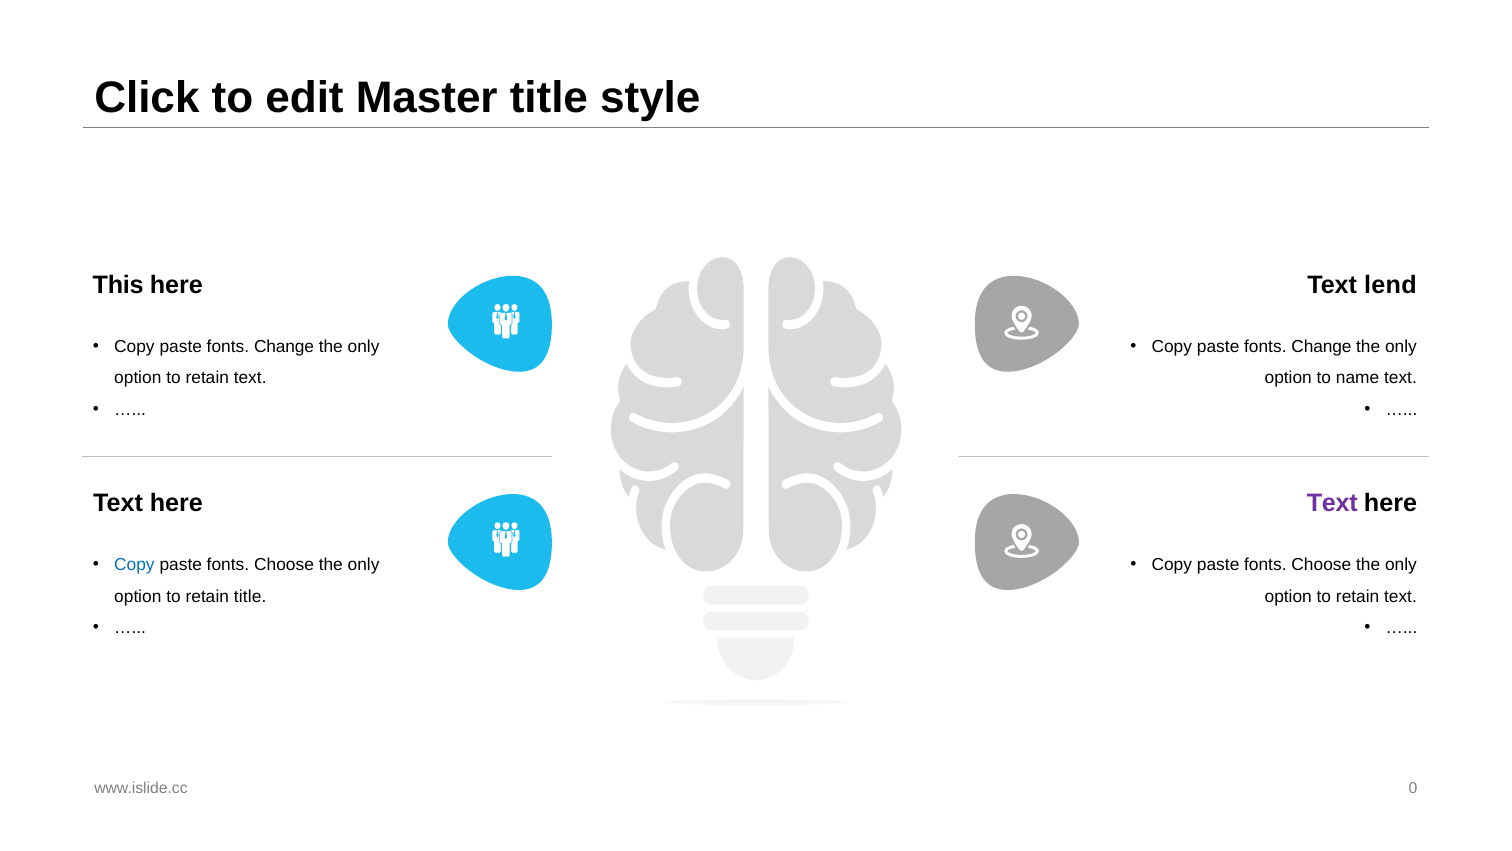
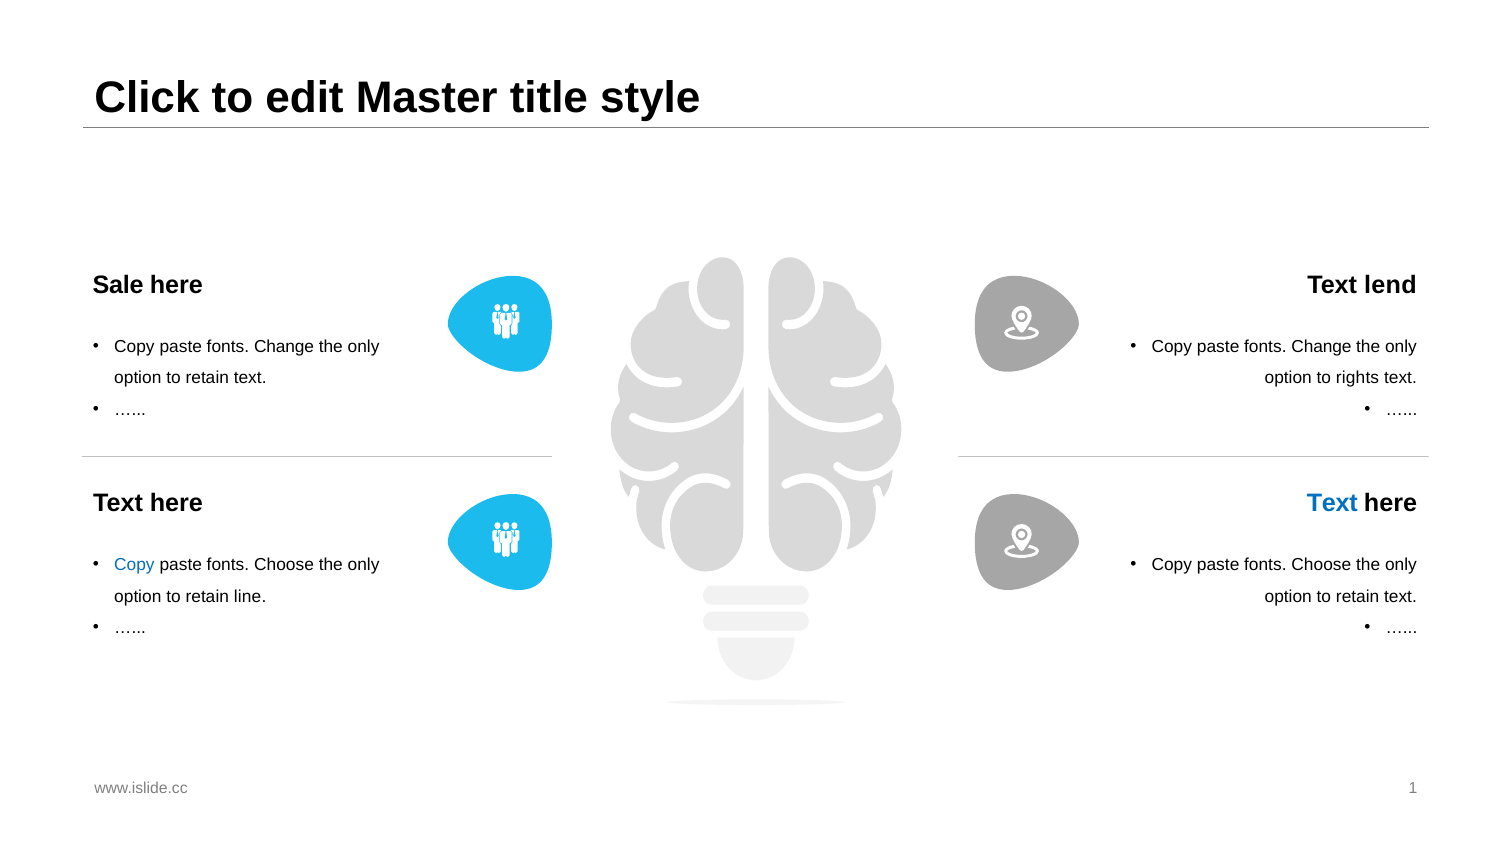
This: This -> Sale
name: name -> rights
Text at (1332, 503) colour: purple -> blue
retain title: title -> line
0: 0 -> 1
